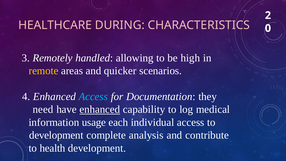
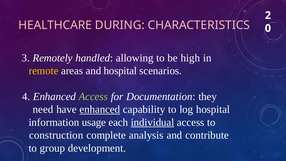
and quicker: quicker -> hospital
Access at (93, 96) colour: light blue -> light green
log medical: medical -> hospital
individual underline: none -> present
development at (56, 135): development -> construction
health: health -> group
